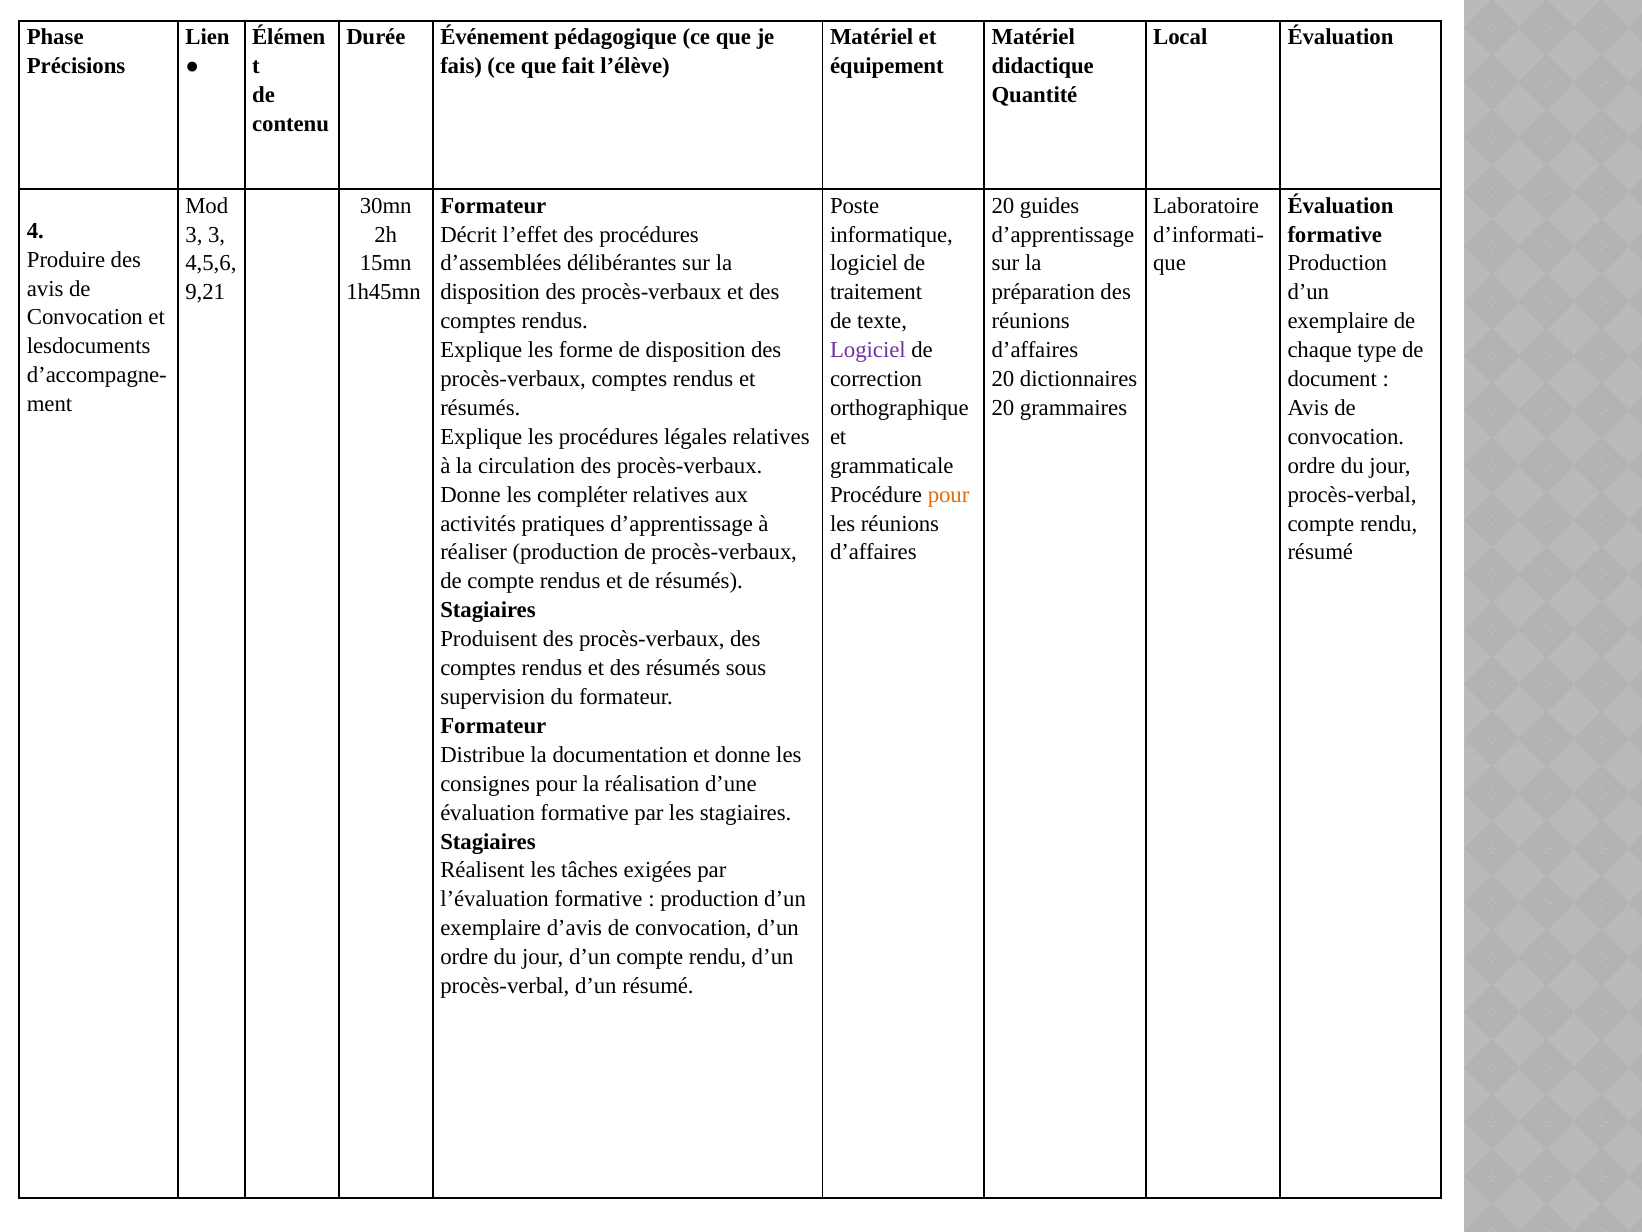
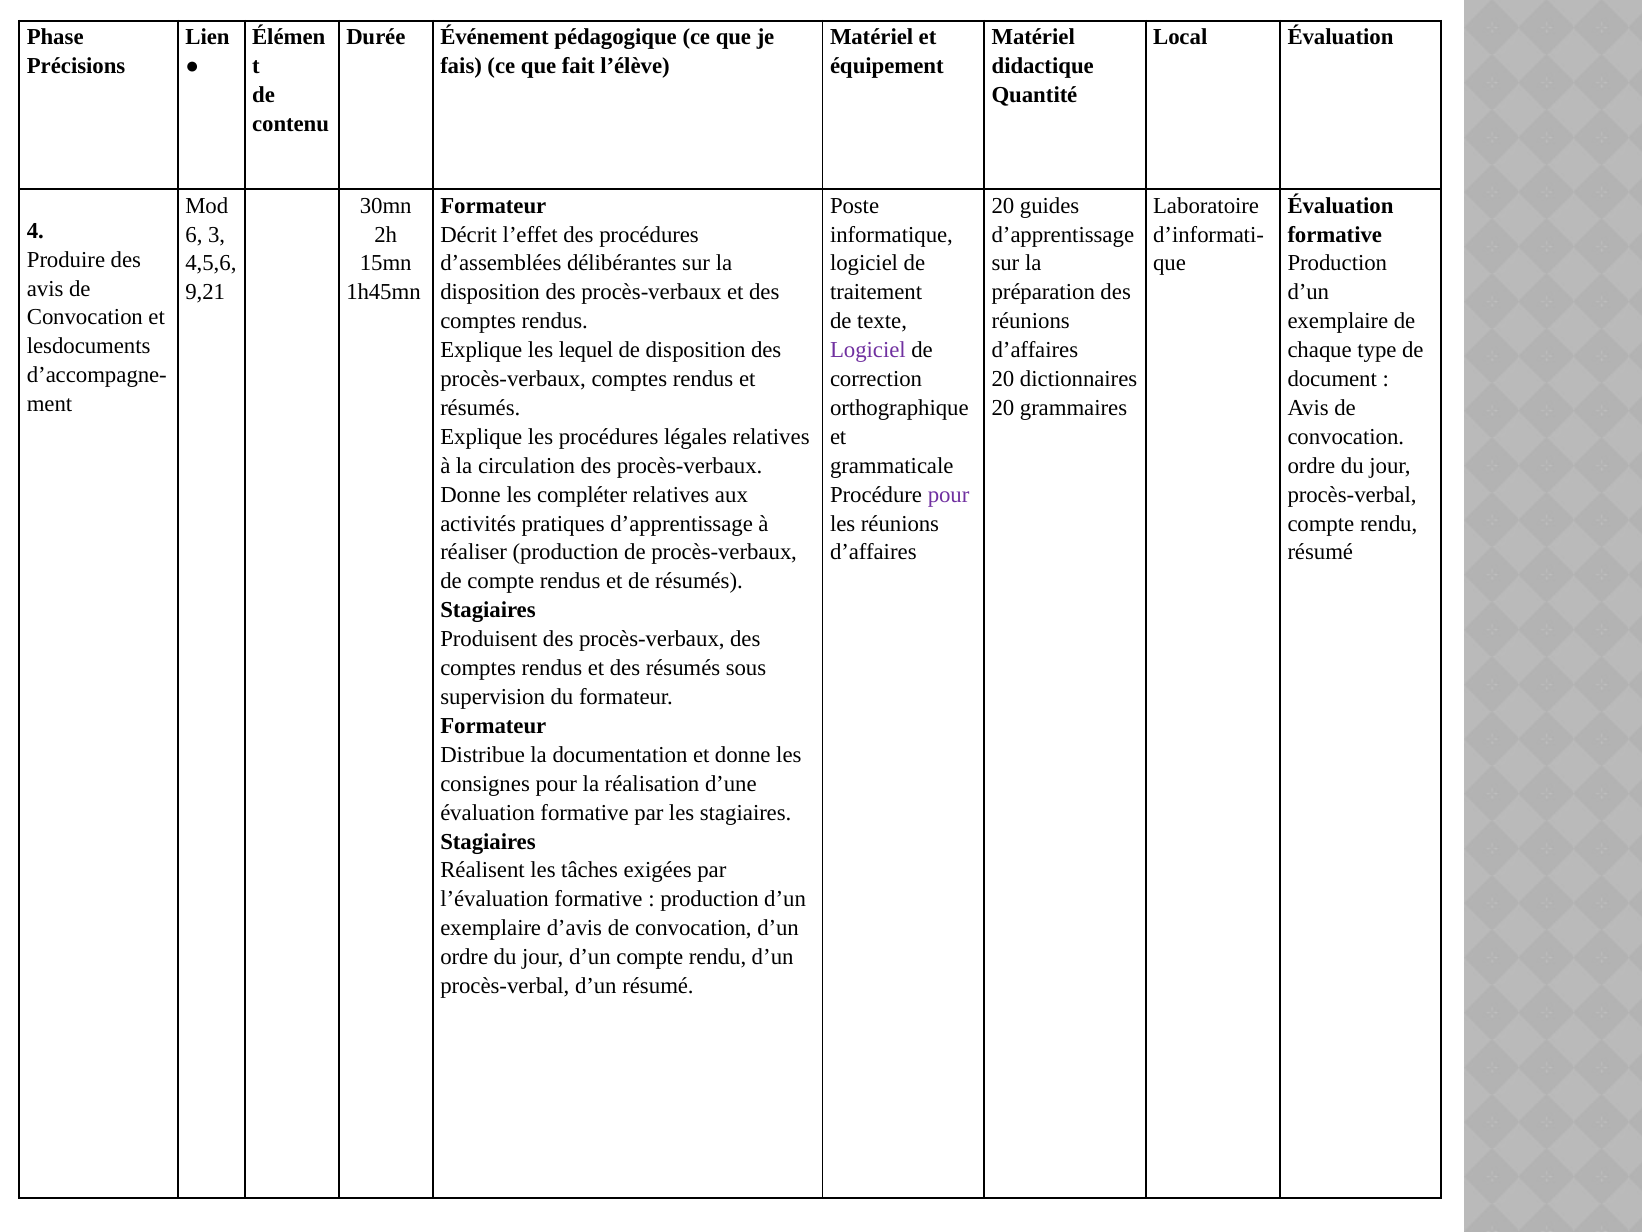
3 at (194, 234): 3 -> 6
forme: forme -> lequel
pour at (949, 494) colour: orange -> purple
